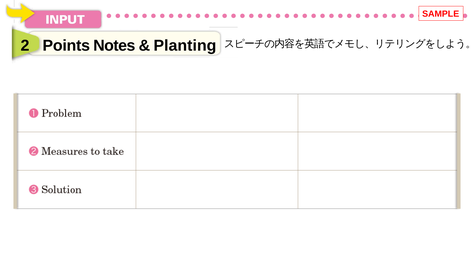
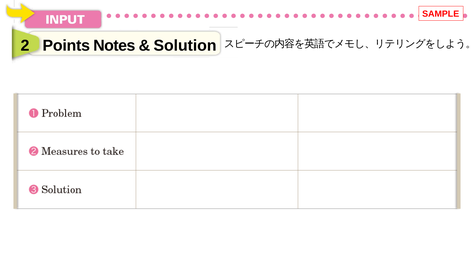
Planting: Planting -> Solution
